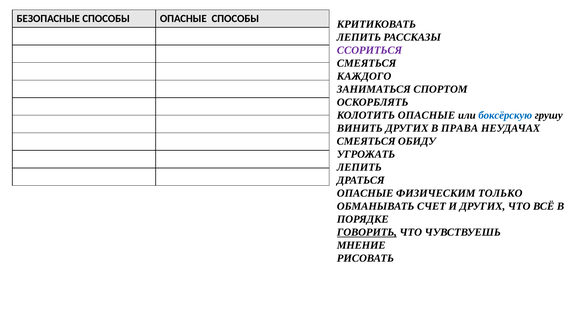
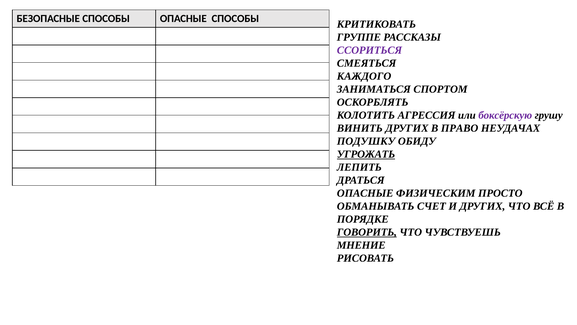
ЛЕПИТЬ at (359, 37): ЛЕПИТЬ -> ГРУППЕ
КОЛОТИТЬ ОПАСНЫЕ: ОПАСНЫЕ -> АГРЕССИЯ
боксёрскую colour: blue -> purple
ПРАВА: ПРАВА -> ПРАВО
СМЕЯТЬСЯ at (366, 141): СМЕЯТЬСЯ -> ПОДУШКУ
УГРОЖАТЬ underline: none -> present
ТОЛЬКО: ТОЛЬКО -> ПРОСТО
